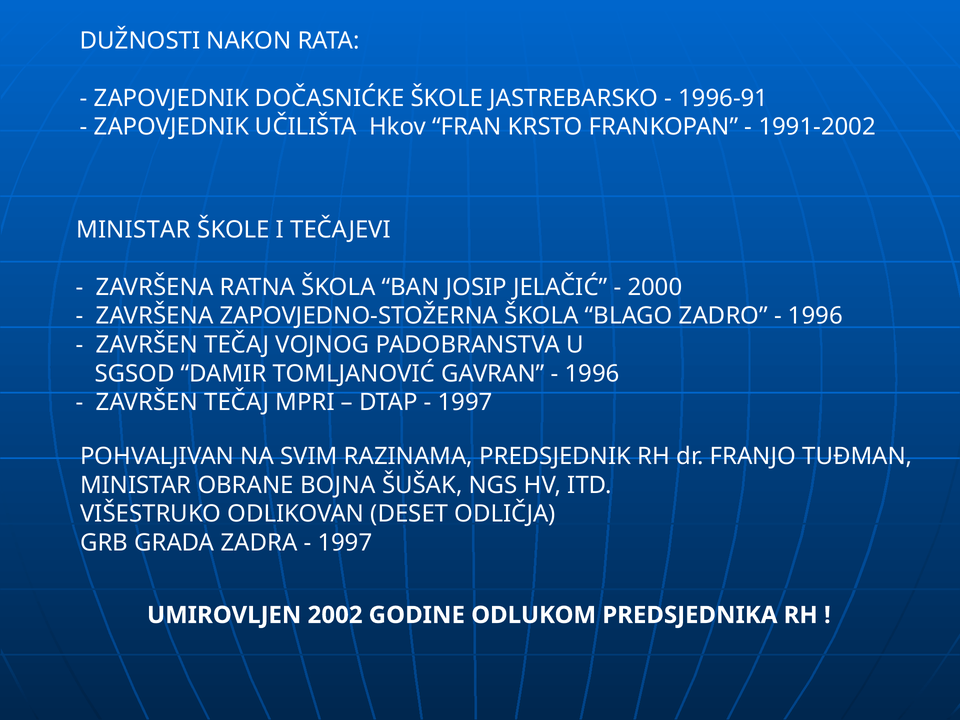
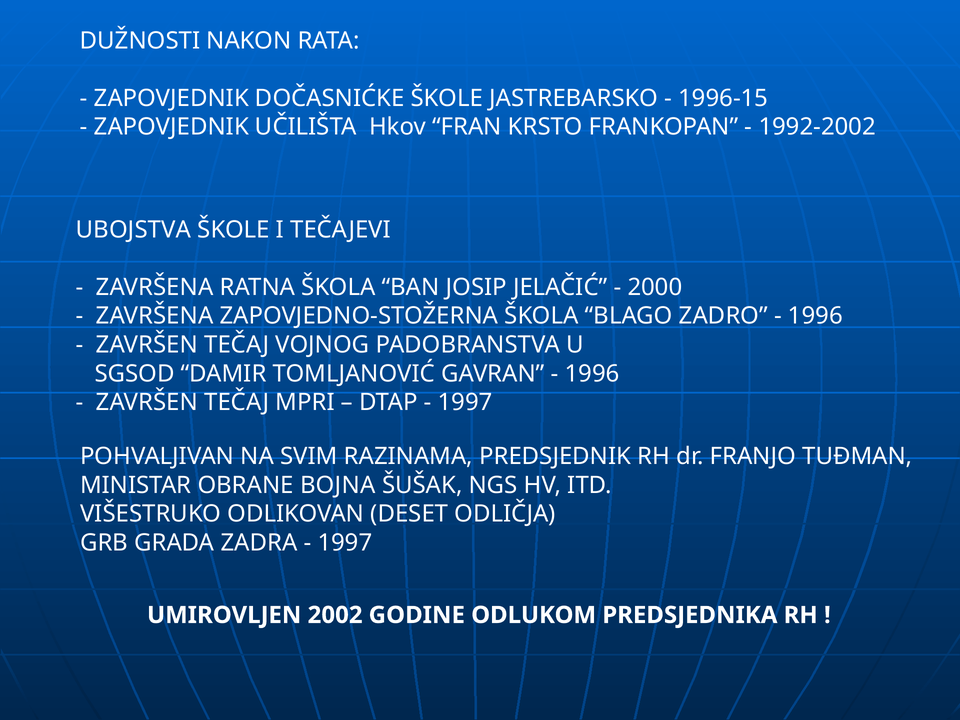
1996-91: 1996-91 -> 1996-15
1991-2002: 1991-2002 -> 1992-2002
MINISTAR at (133, 230): MINISTAR -> UBOJSTVA
